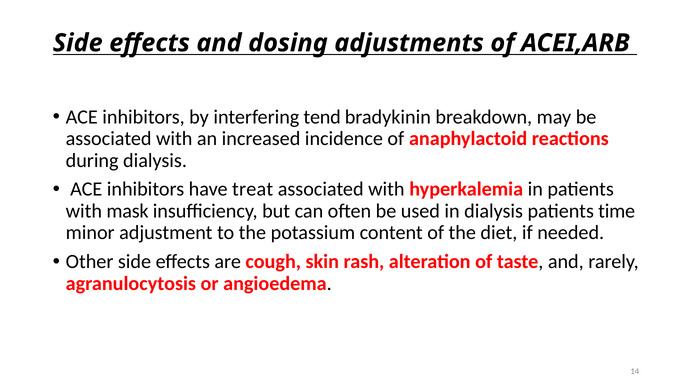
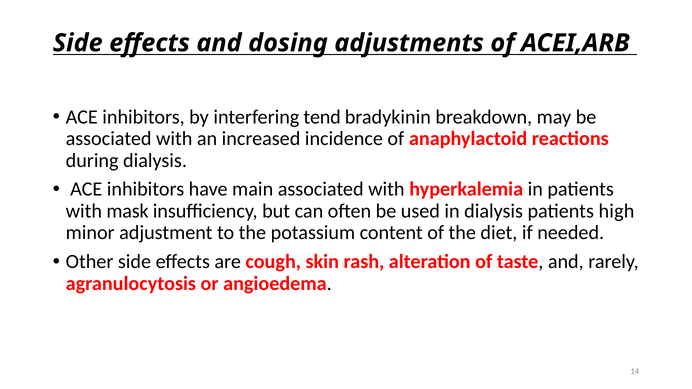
treat: treat -> main
time: time -> high
